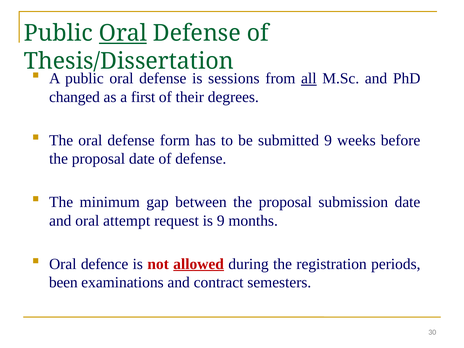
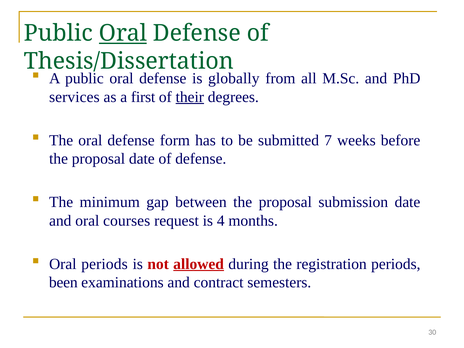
sessions: sessions -> globally
all underline: present -> none
changed: changed -> services
their underline: none -> present
submitted 9: 9 -> 7
attempt: attempt -> courses
is 9: 9 -> 4
Oral defence: defence -> periods
